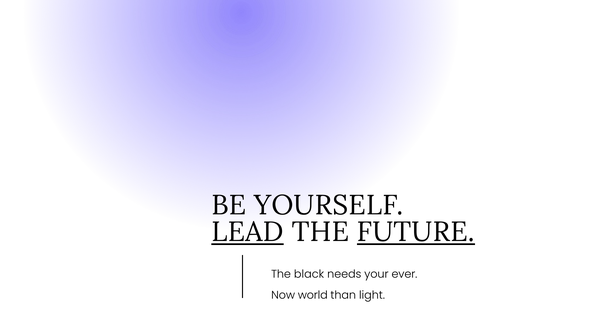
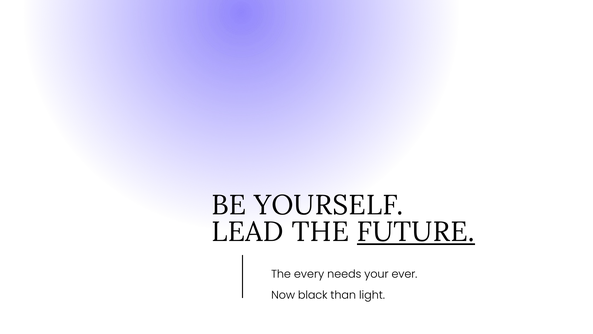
LEAD underline: present -> none
black: black -> every
world: world -> black
